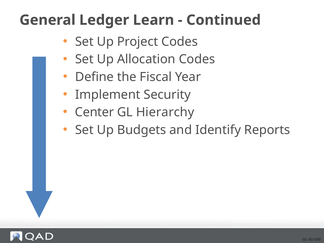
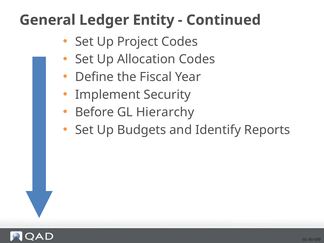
Learn: Learn -> Entity
Center: Center -> Before
